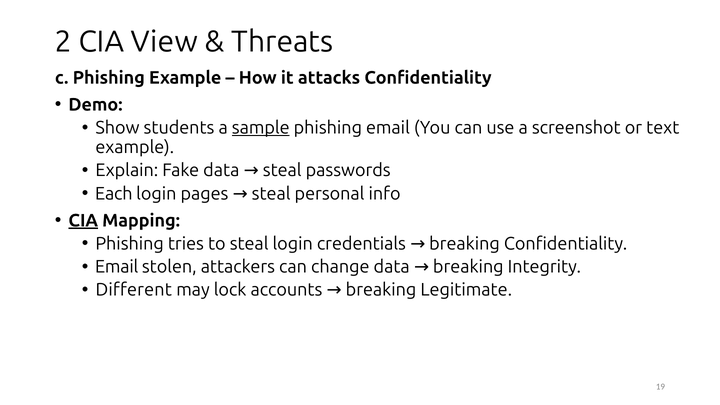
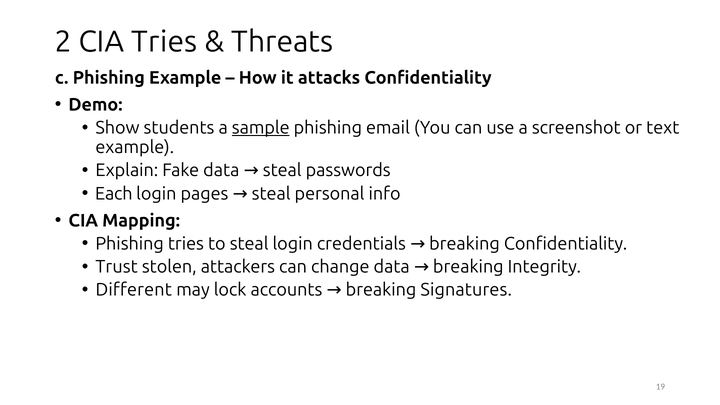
CIA View: View -> Tries
CIA at (83, 221) underline: present -> none
Email at (117, 267): Email -> Trust
Legitimate: Legitimate -> Signatures
